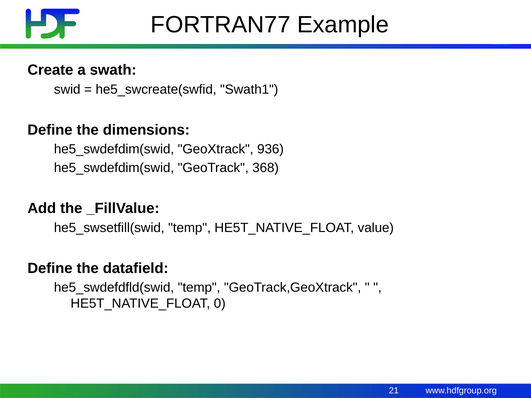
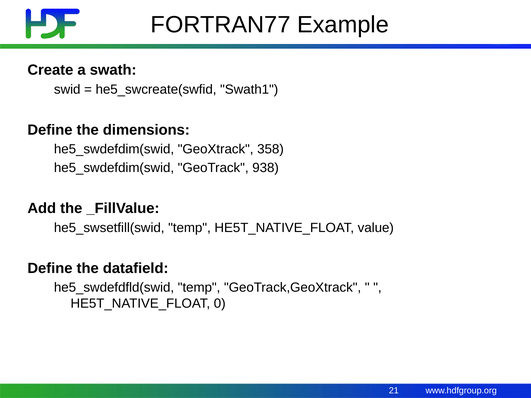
936: 936 -> 358
368: 368 -> 938
